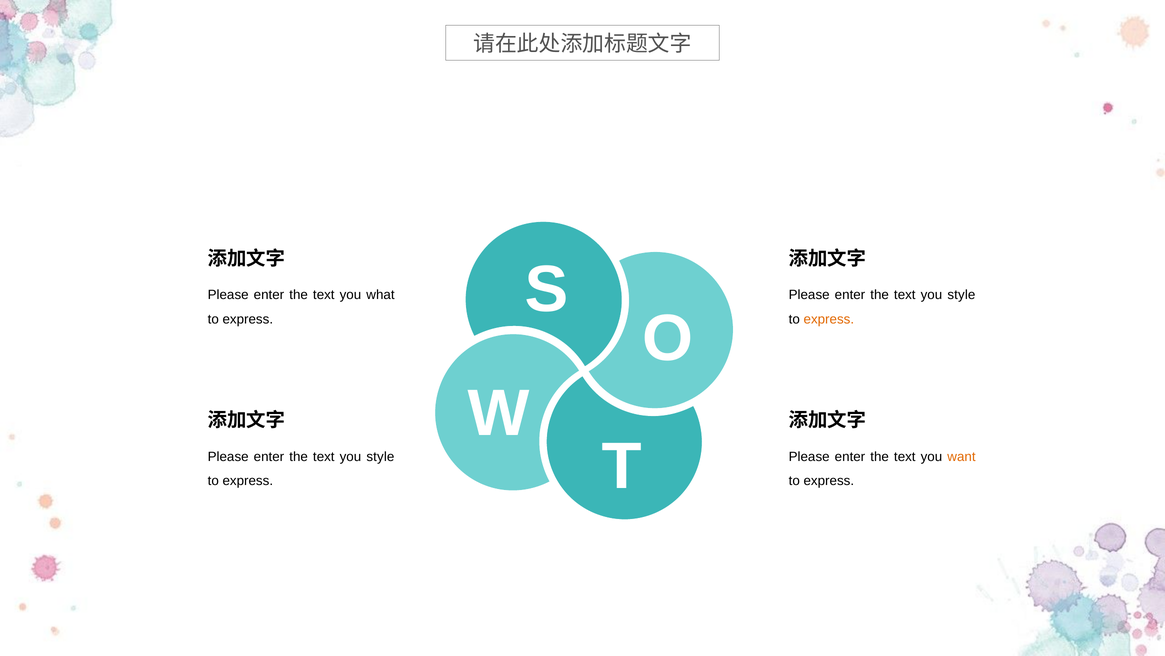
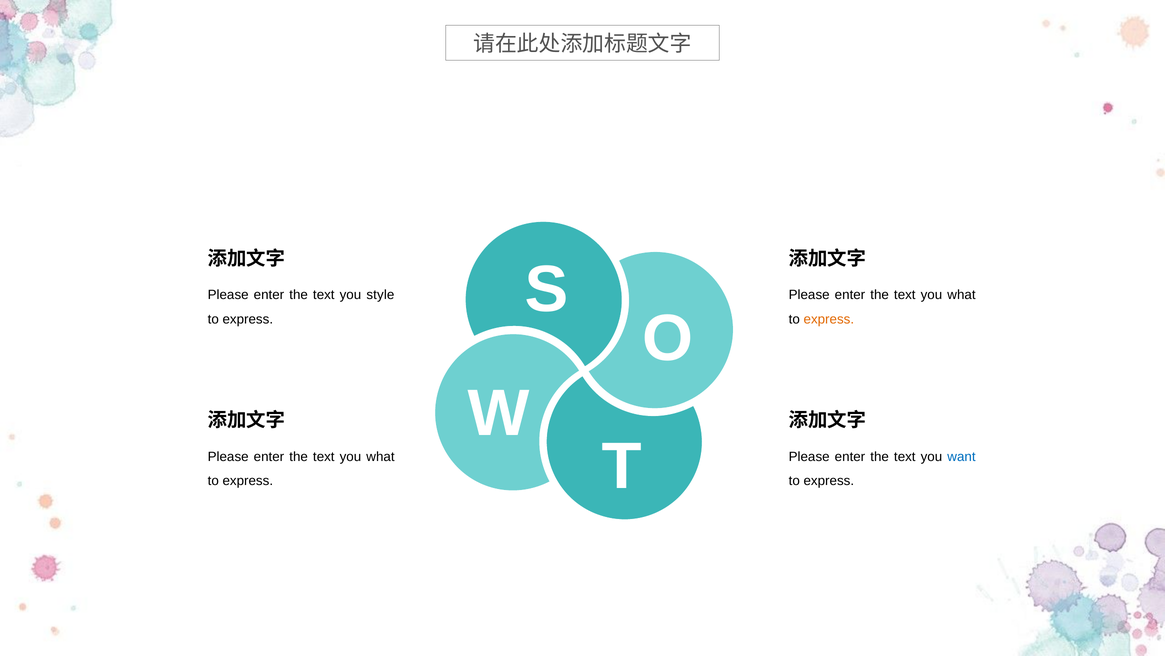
what: what -> style
style at (961, 295): style -> what
style at (380, 456): style -> what
want colour: orange -> blue
